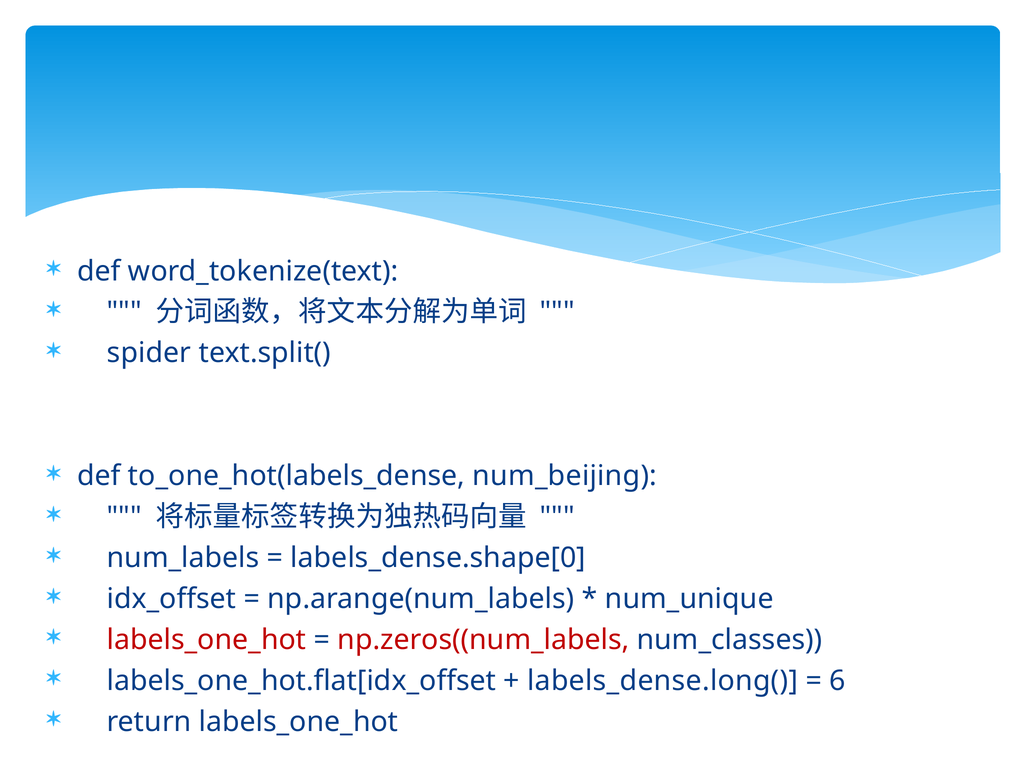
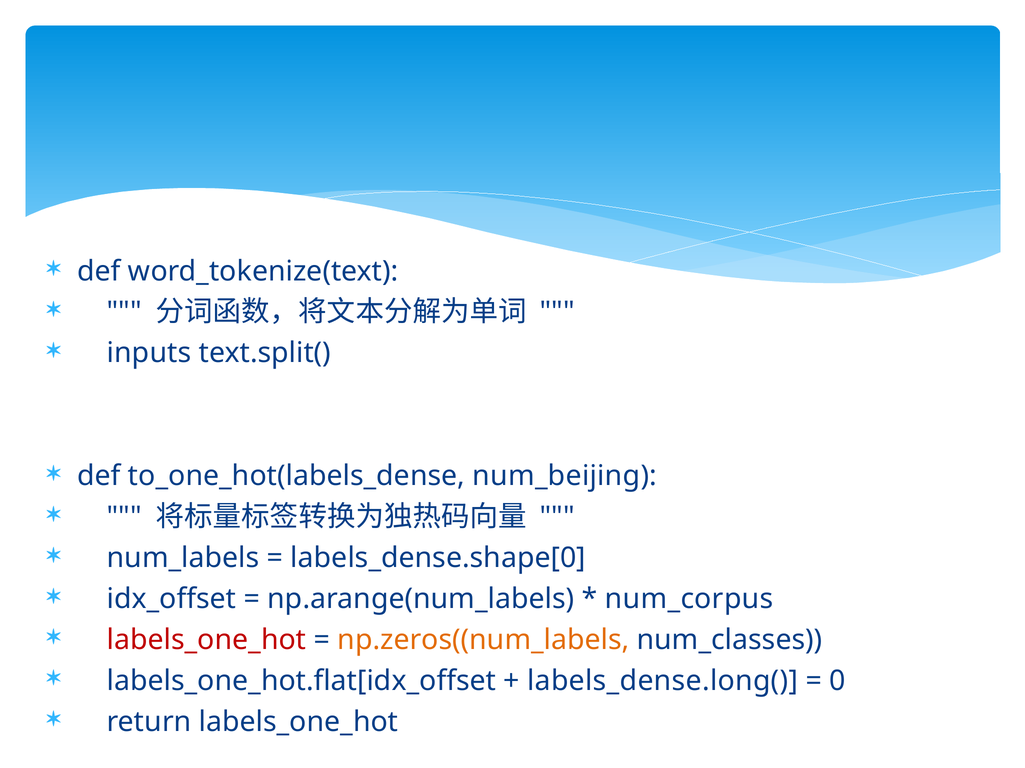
spider: spider -> inputs
num_unique: num_unique -> num_corpus
np.zeros((num_labels colour: red -> orange
6: 6 -> 0
